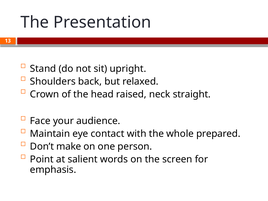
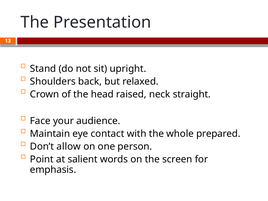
make: make -> allow
